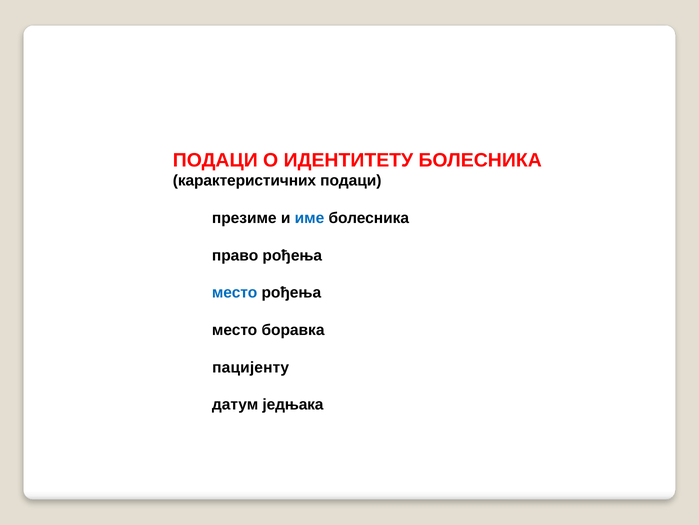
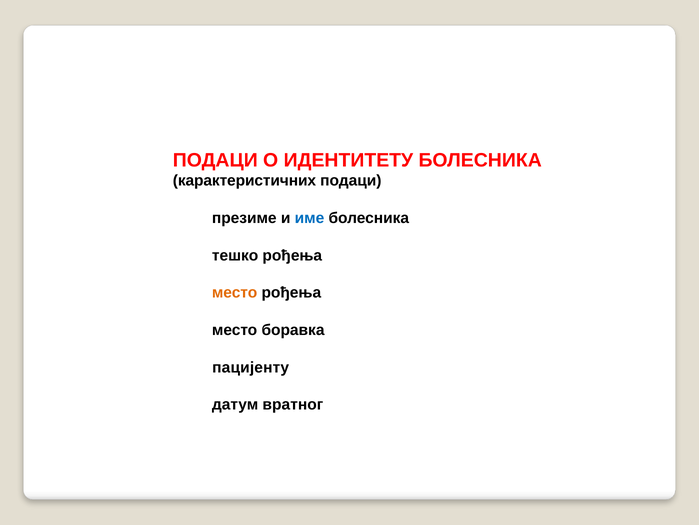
право: право -> тешко
место at (235, 292) colour: blue -> orange
једњака: једњака -> вратног
